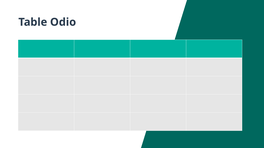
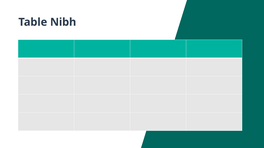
Odio: Odio -> Nibh
